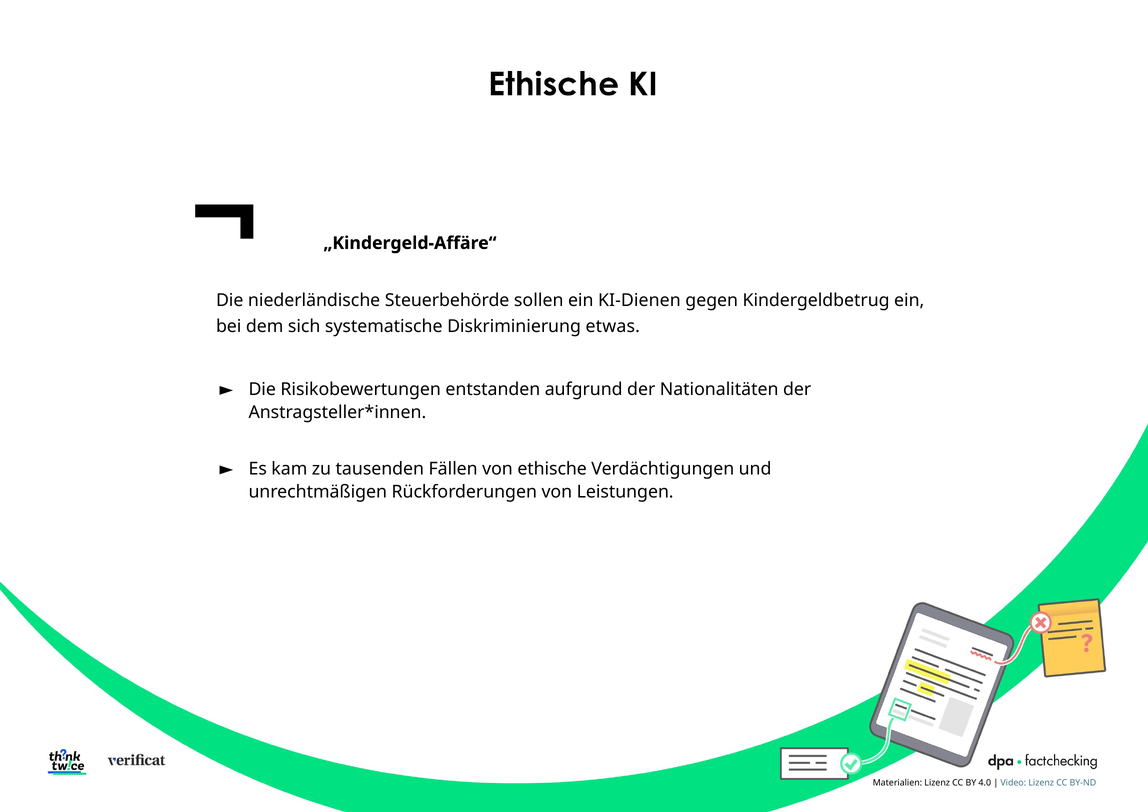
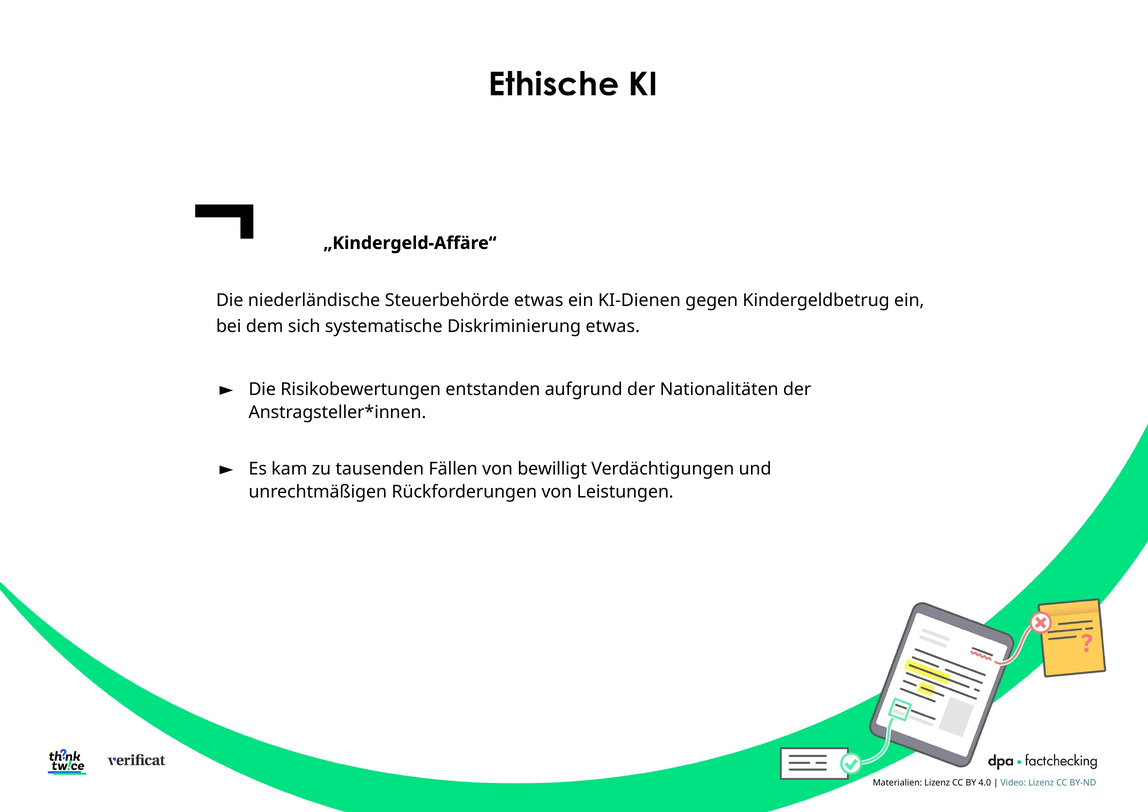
Steuerbehörde sollen: sollen -> etwas
ethische: ethische -> bewilligt
